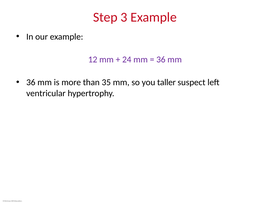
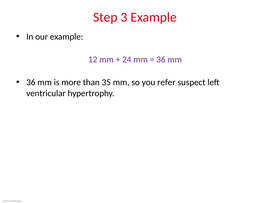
taller: taller -> refer
